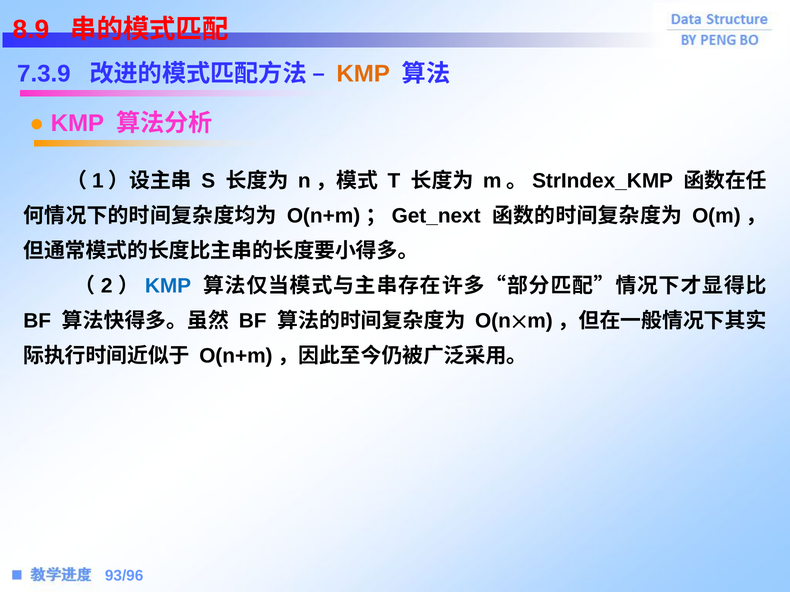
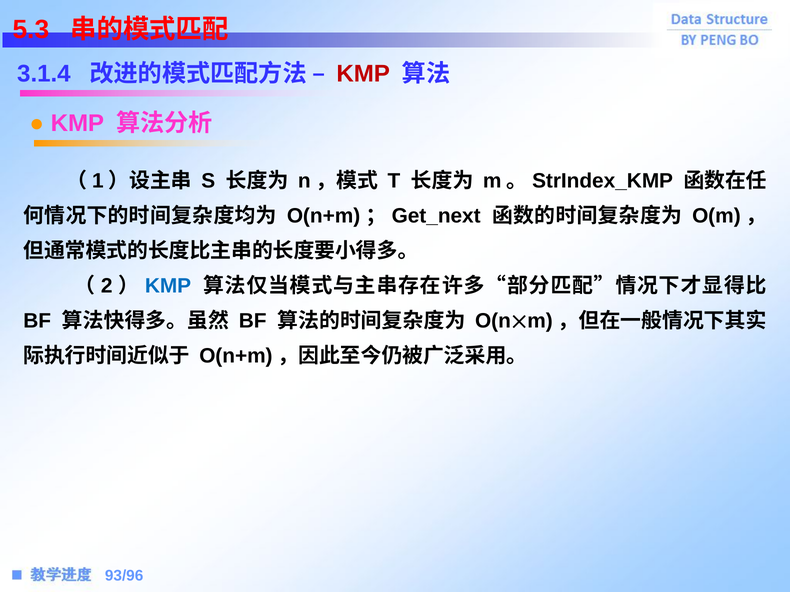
8.9: 8.9 -> 5.3
7.3.9: 7.3.9 -> 3.1.4
KMP at (363, 74) colour: orange -> red
